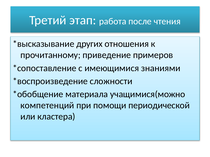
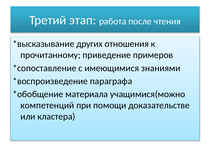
сложности: сложности -> параграфа
периодической: периодической -> доказательстве
